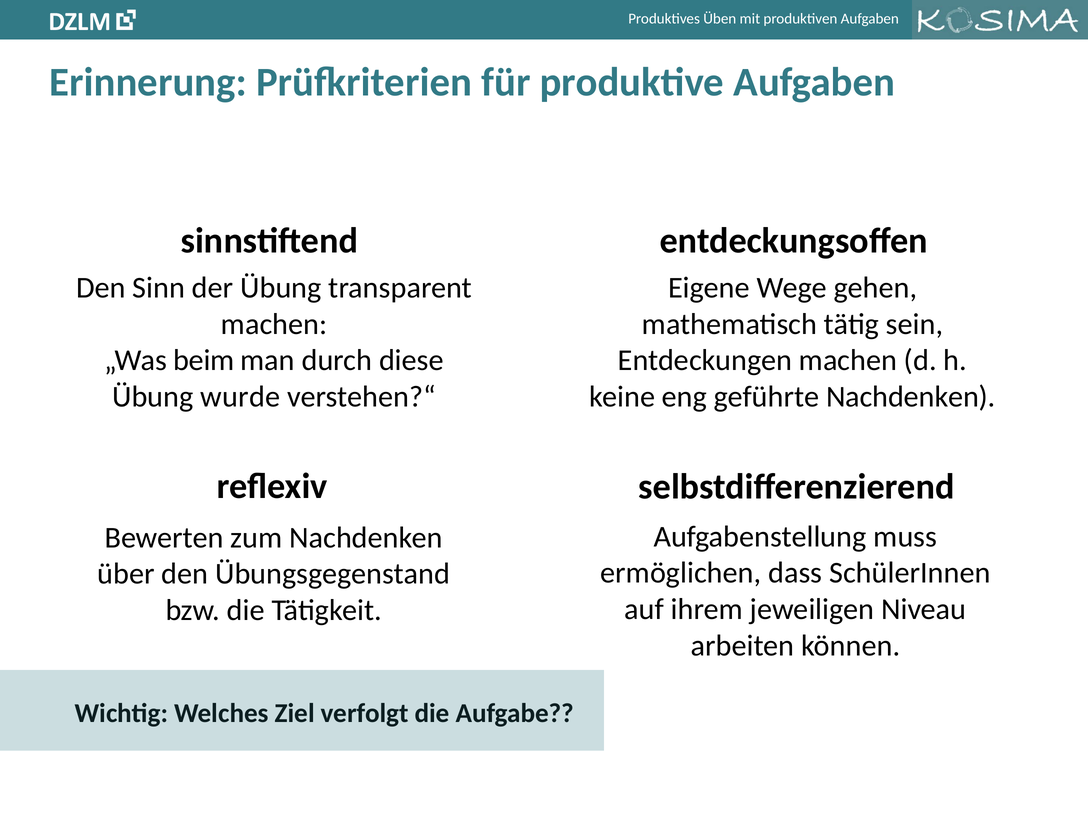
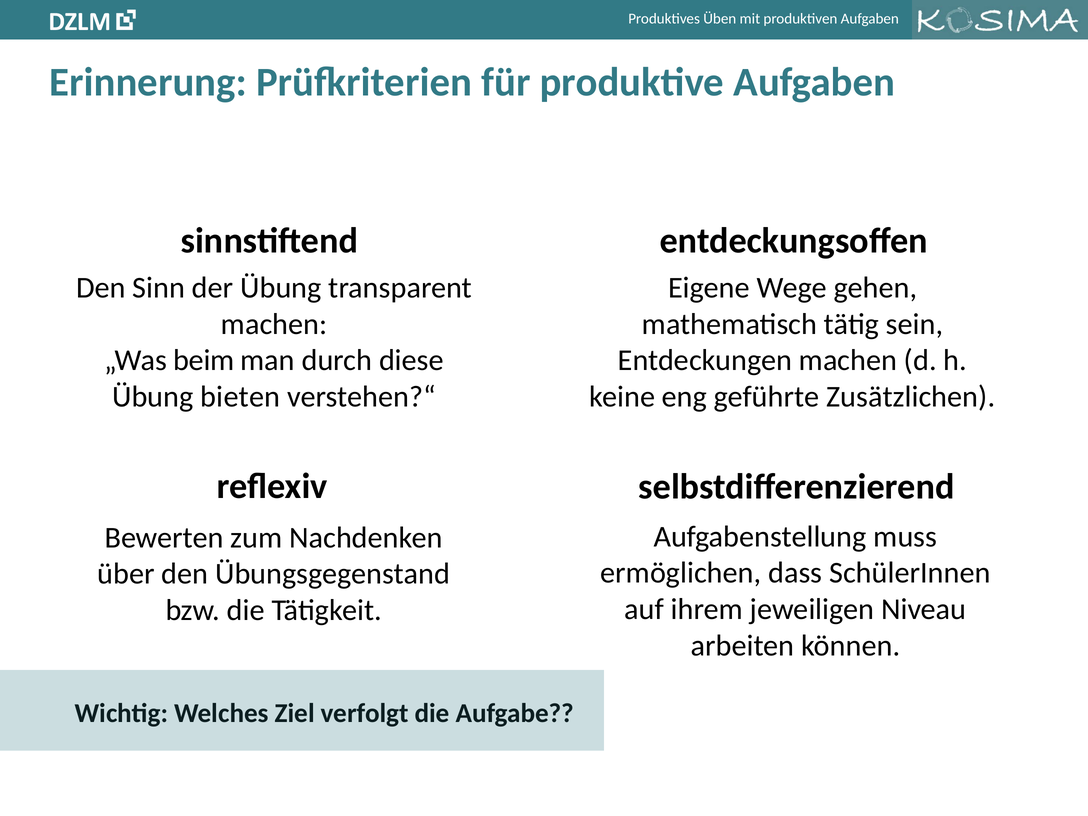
wurde: wurde -> bieten
geführte Nachdenken: Nachdenken -> Zusätzlichen
